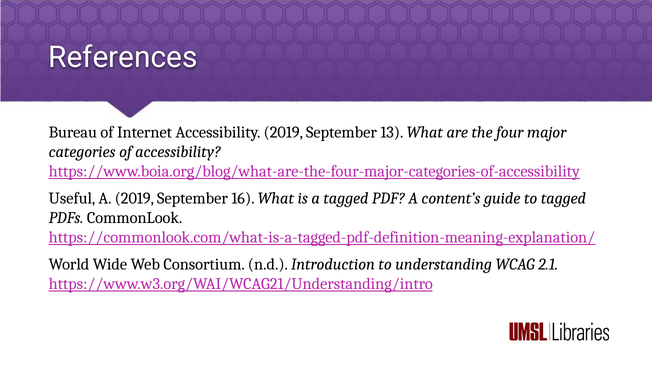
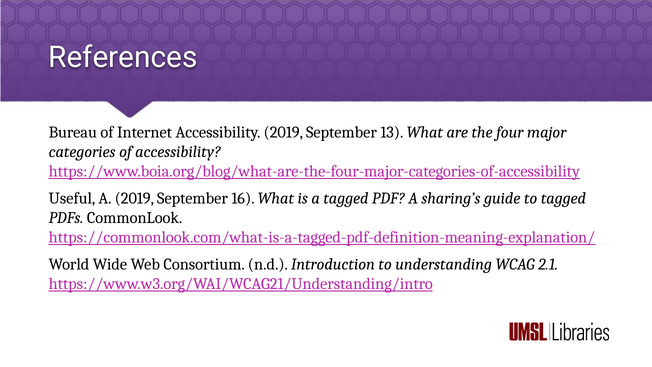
content’s: content’s -> sharing’s
